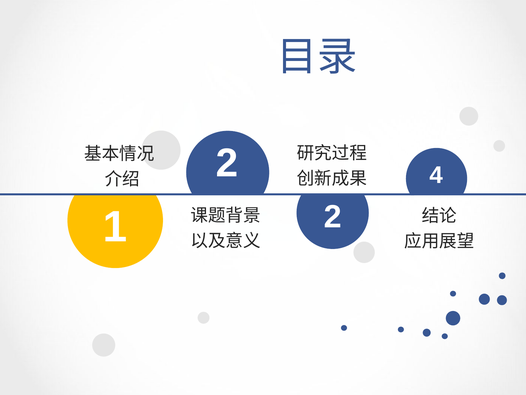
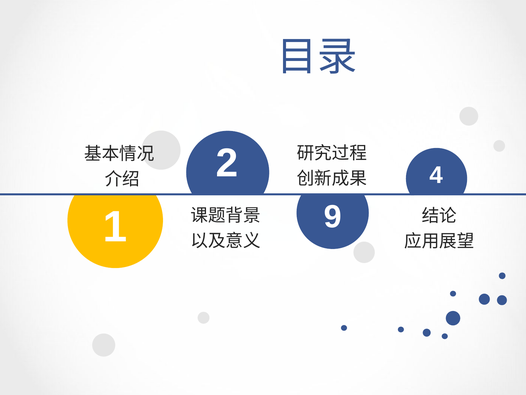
1 2: 2 -> 9
